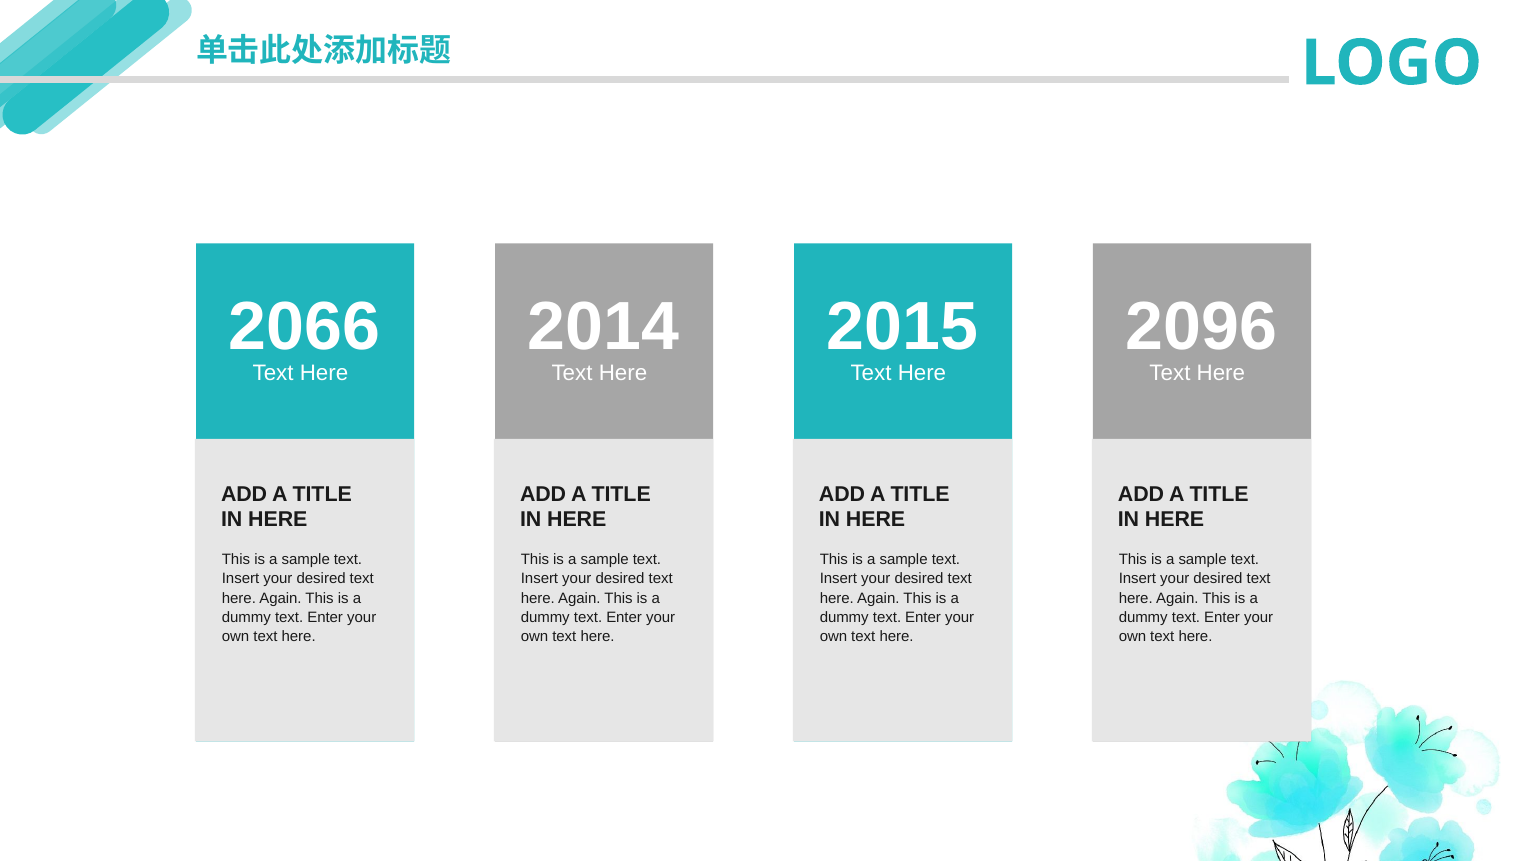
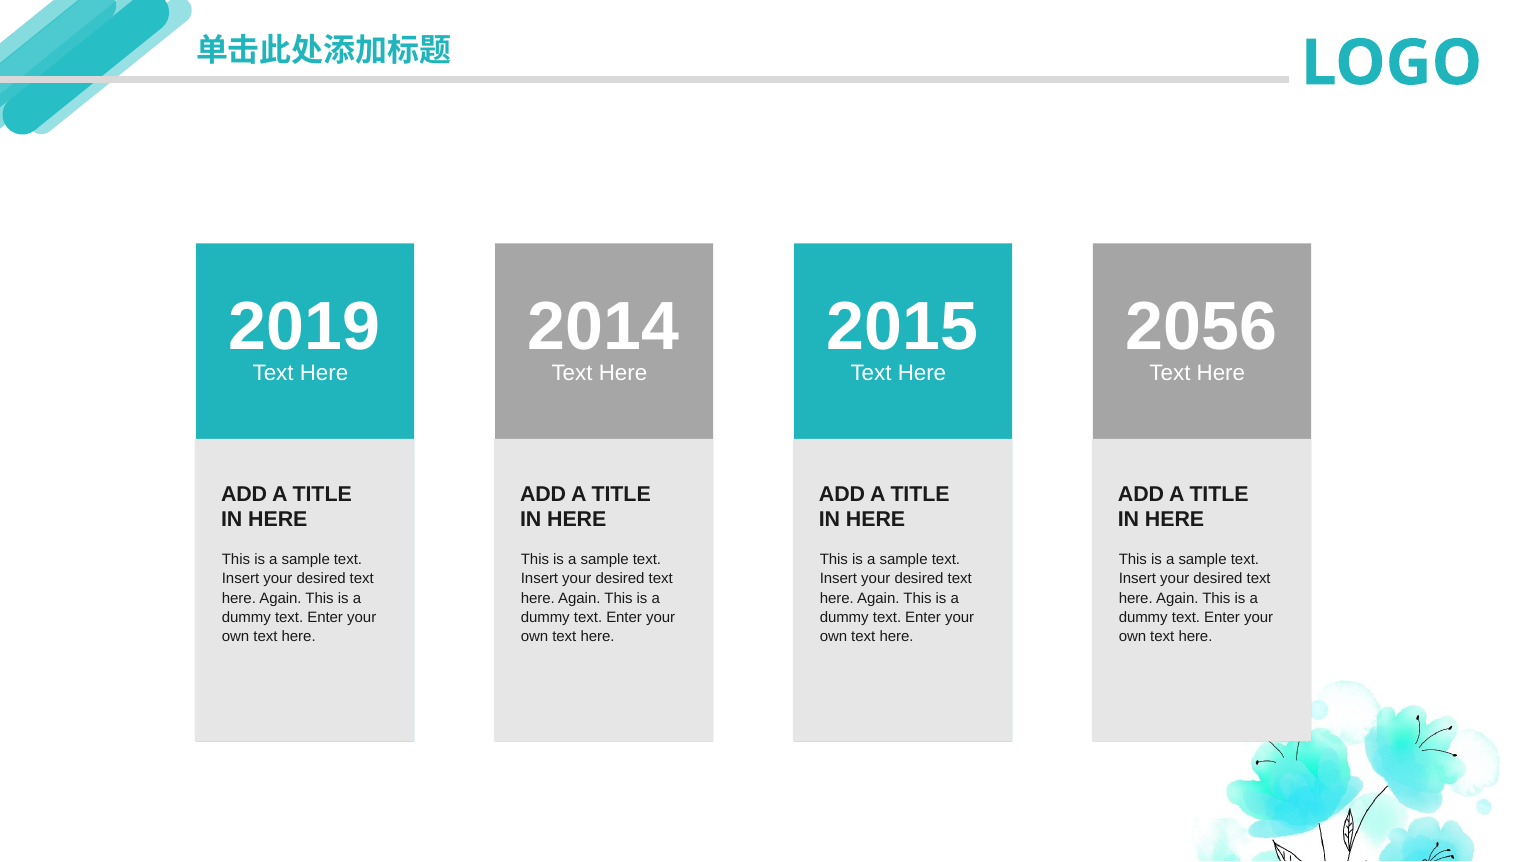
2066: 2066 -> 2019
2096: 2096 -> 2056
